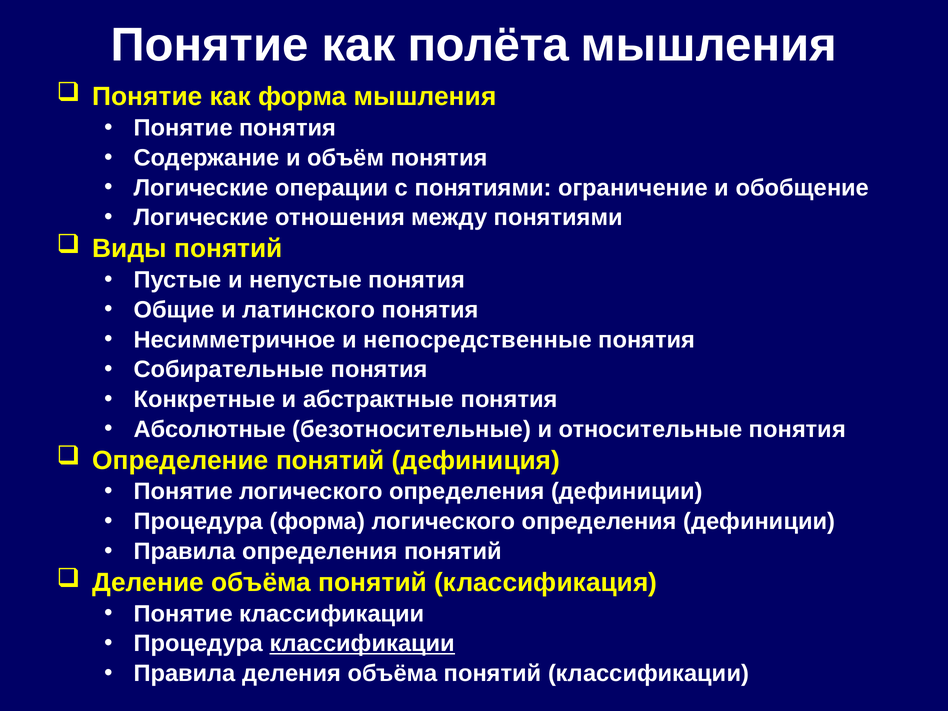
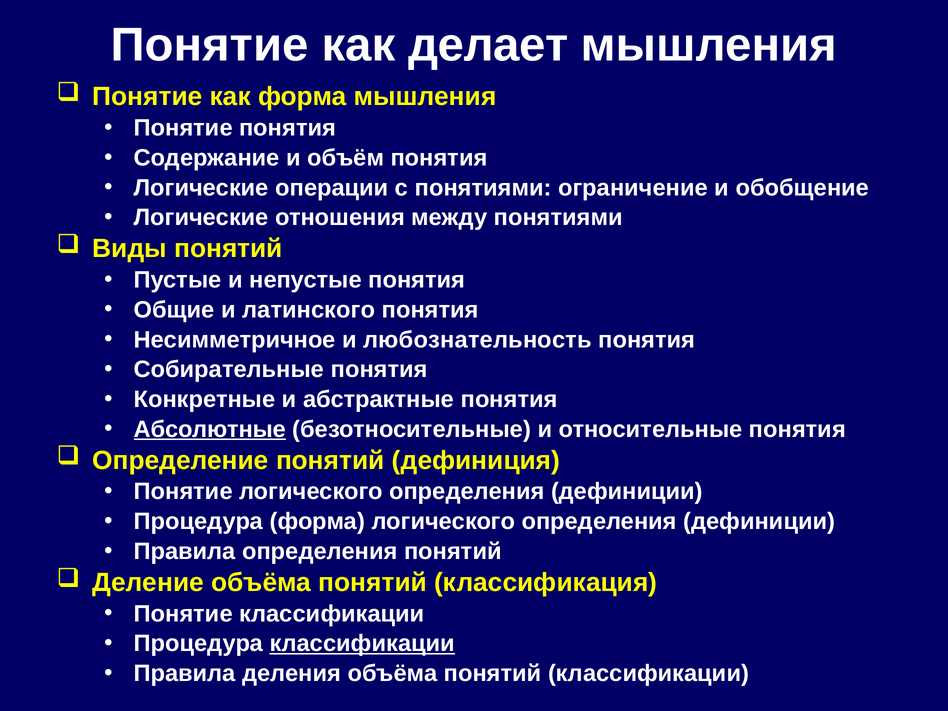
полёта: полёта -> делает
непосредственные: непосредственные -> любознательность
Абсолютные underline: none -> present
